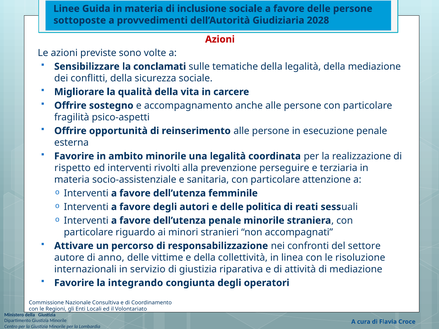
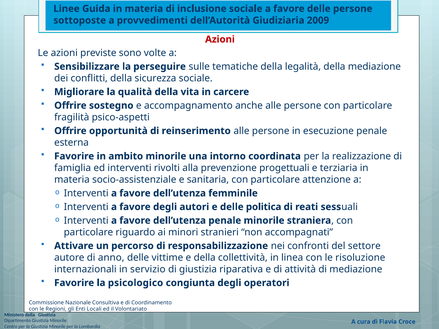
2028: 2028 -> 2009
conclamati: conclamati -> perseguire
una legalità: legalità -> intorno
rispetto: rispetto -> famiglia
perseguire: perseguire -> progettuali
integrando: integrando -> psicologico
